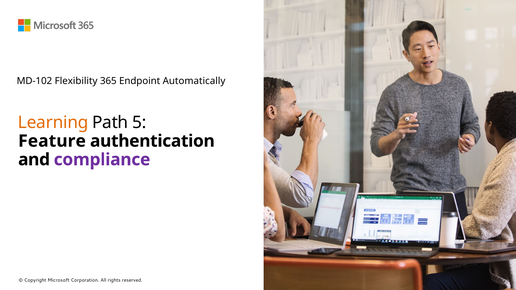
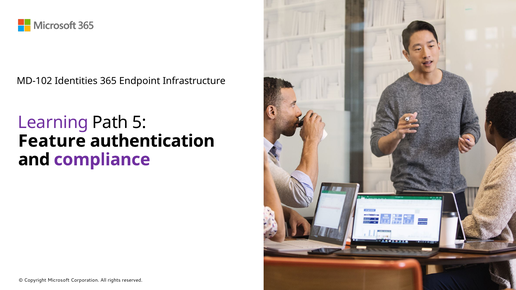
Flexibility: Flexibility -> Identities
Automatically: Automatically -> Infrastructure
Learning colour: orange -> purple
